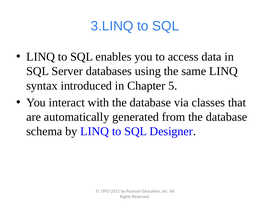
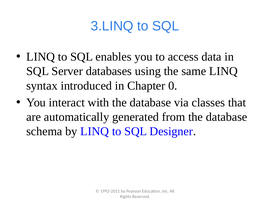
5: 5 -> 0
